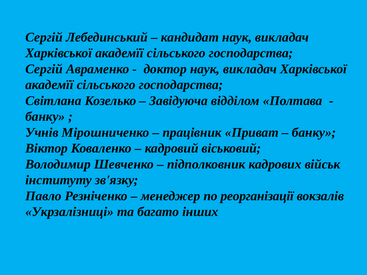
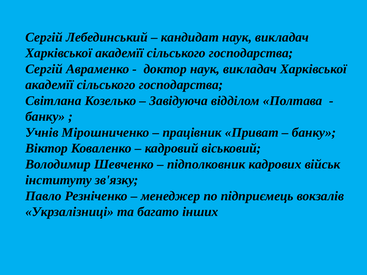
реорганізації: реорганізації -> підприємець
